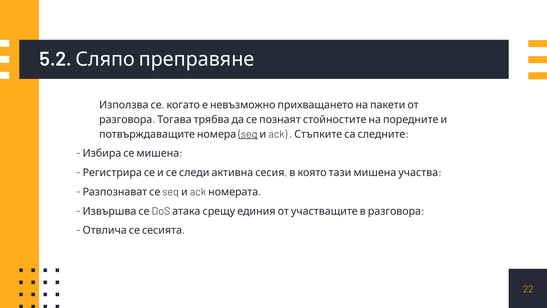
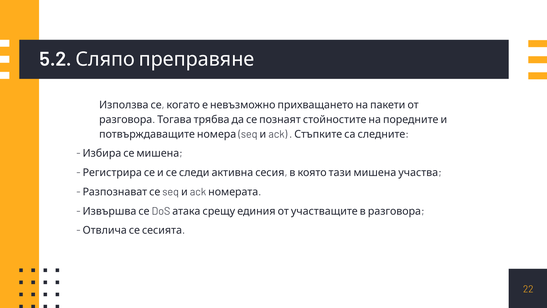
seq at (248, 134) underline: present -> none
